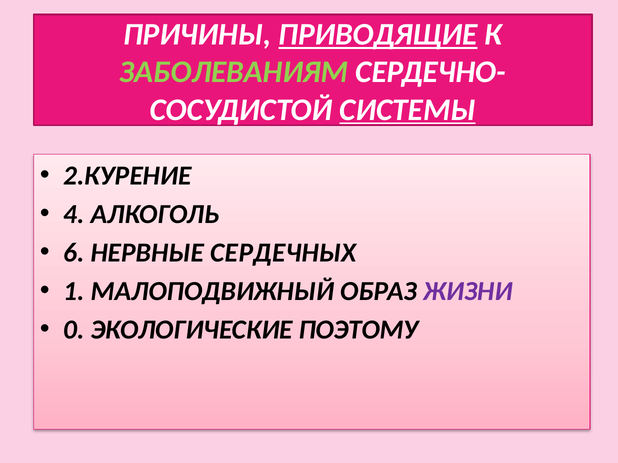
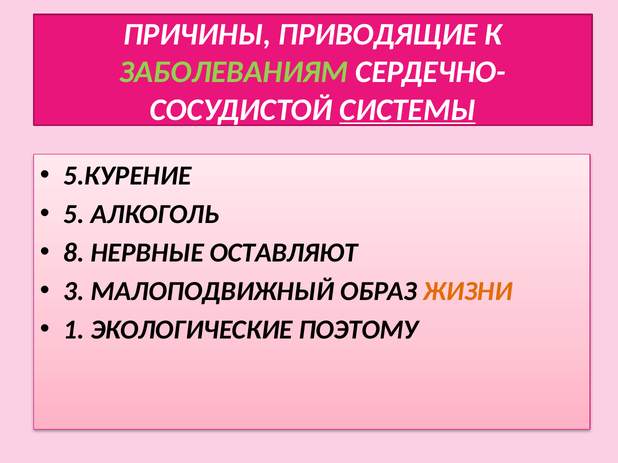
ПРИВОДЯЩИЕ underline: present -> none
2.КУРЕНИЕ: 2.КУРЕНИЕ -> 5.КУРЕНИЕ
4: 4 -> 5
6: 6 -> 8
СЕРДЕЧНЫХ: СЕРДЕЧНЫХ -> ОСТАВЛЯЮТ
1: 1 -> 3
ЖИЗНИ colour: purple -> orange
0: 0 -> 1
